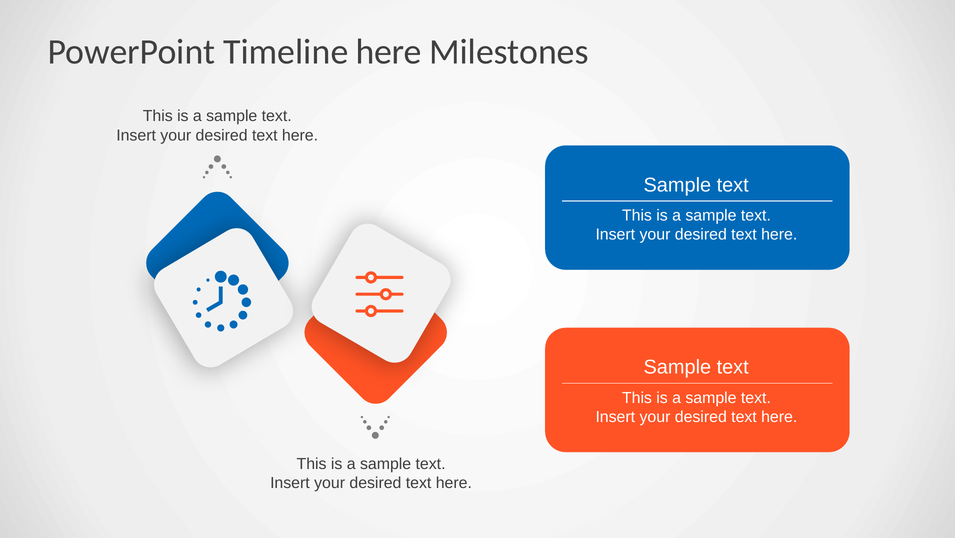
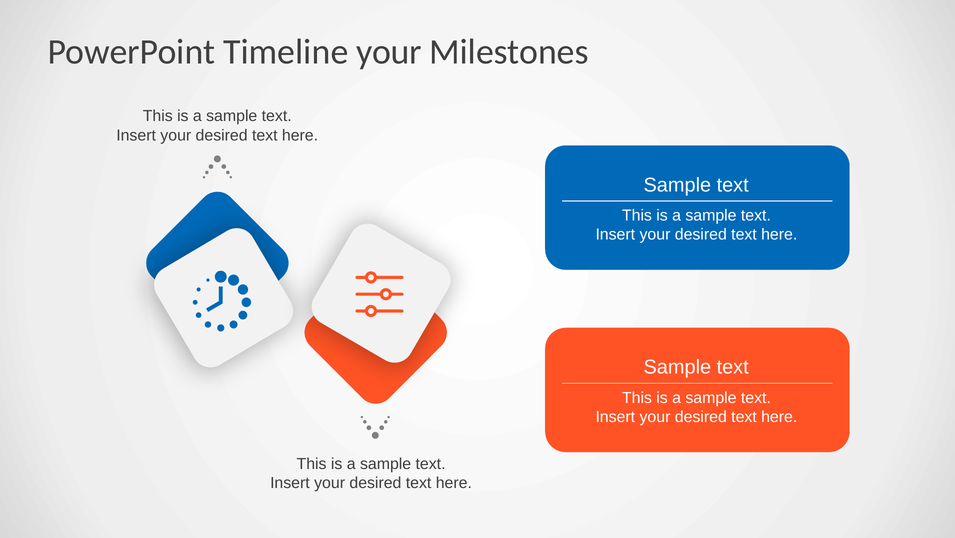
Timeline here: here -> your
